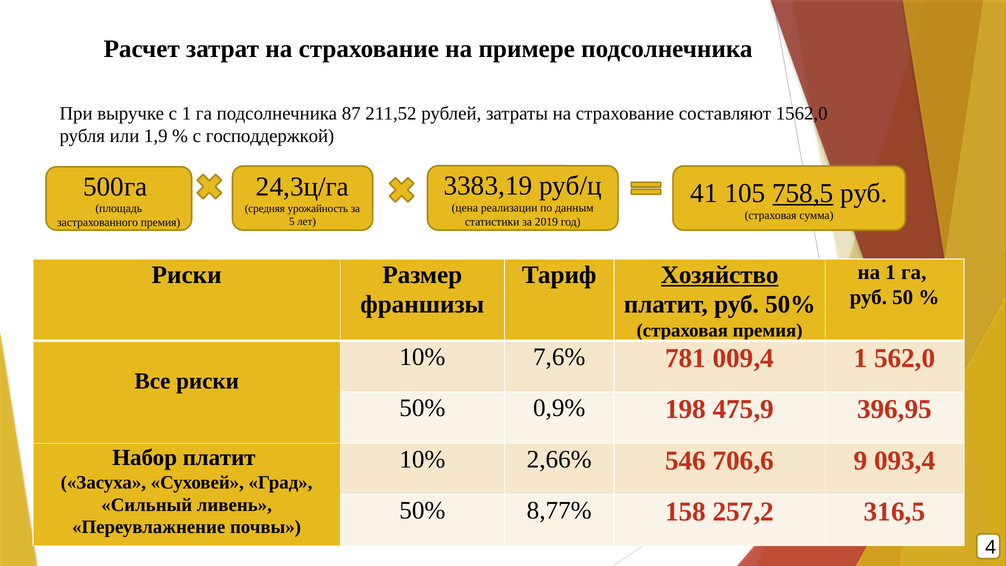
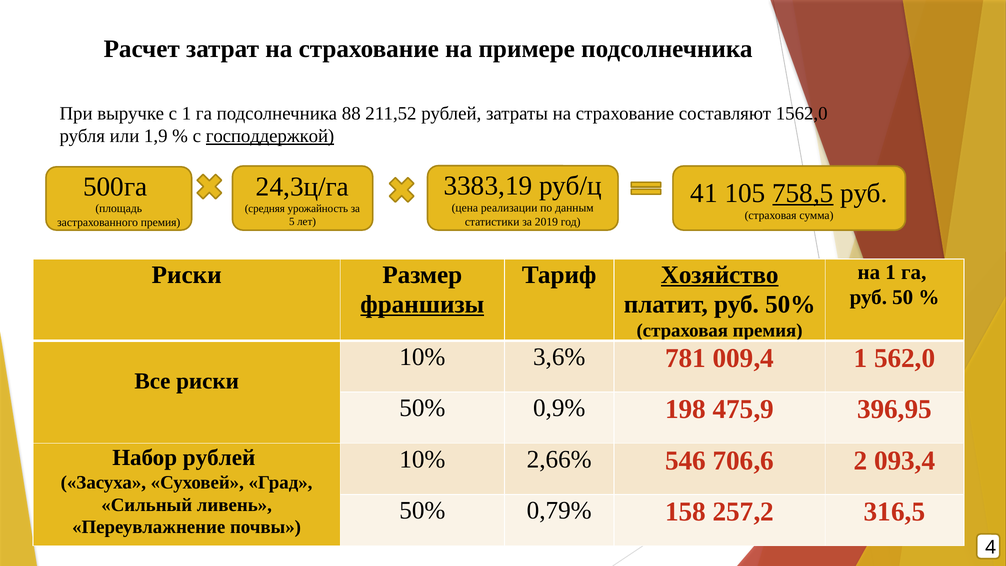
87: 87 -> 88
господдержкой underline: none -> present
франшизы underline: none -> present
7,6%: 7,6% -> 3,6%
Набор платит: платит -> рублей
9: 9 -> 2
8,77%: 8,77% -> 0,79%
